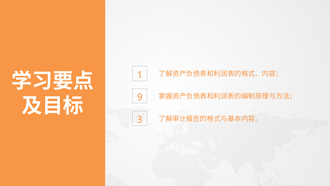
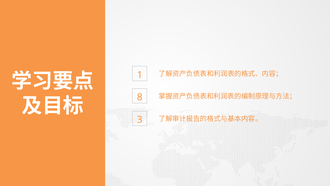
9: 9 -> 8
